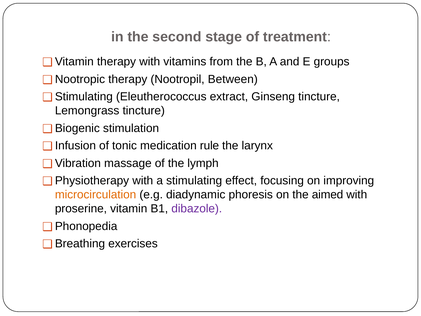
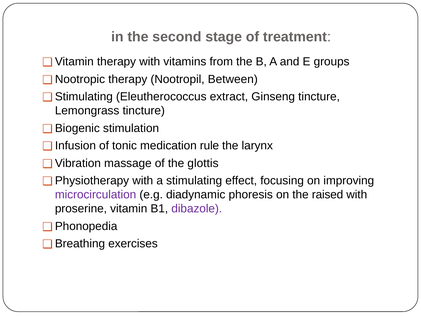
lymph: lymph -> glottis
microcirculation colour: orange -> purple
aimed: aimed -> raised
